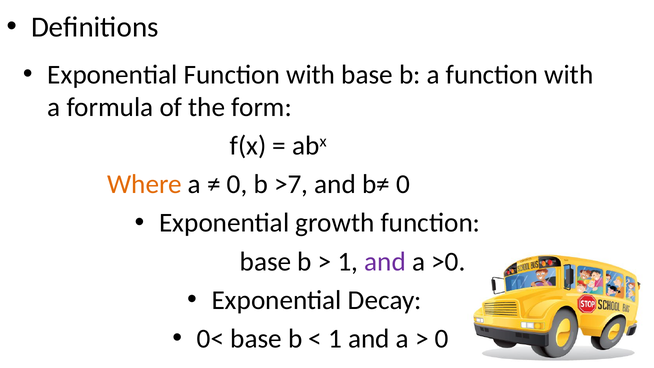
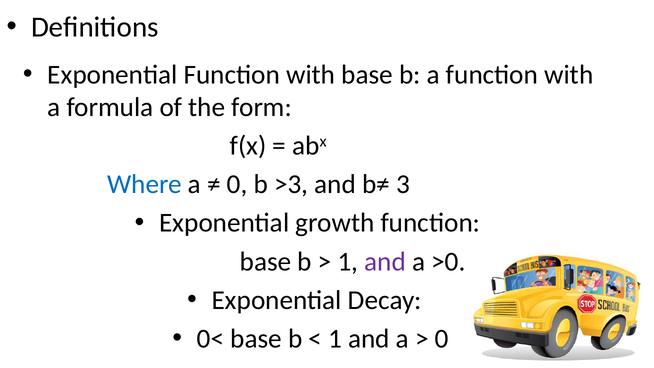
Where colour: orange -> blue
>7: >7 -> >3
b≠ 0: 0 -> 3
